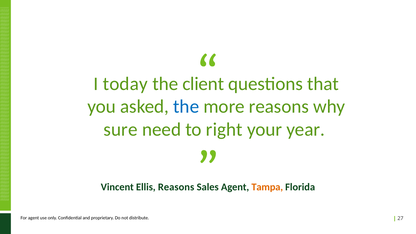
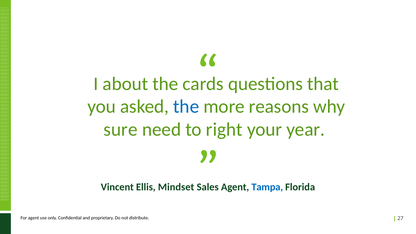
today: today -> about
client: client -> cards
Ellis Reasons: Reasons -> Mindset
Tampa colour: orange -> blue
